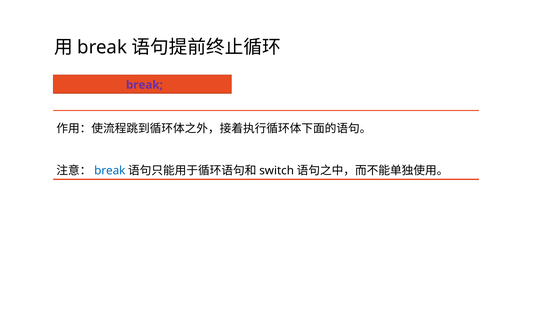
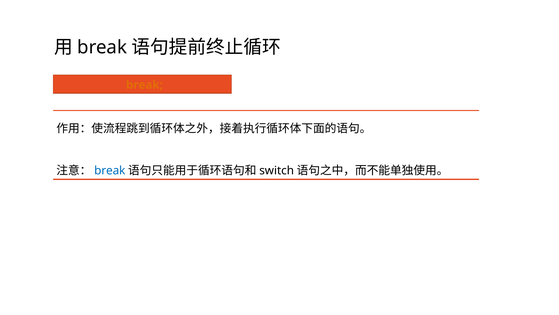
break at (144, 85) colour: purple -> orange
